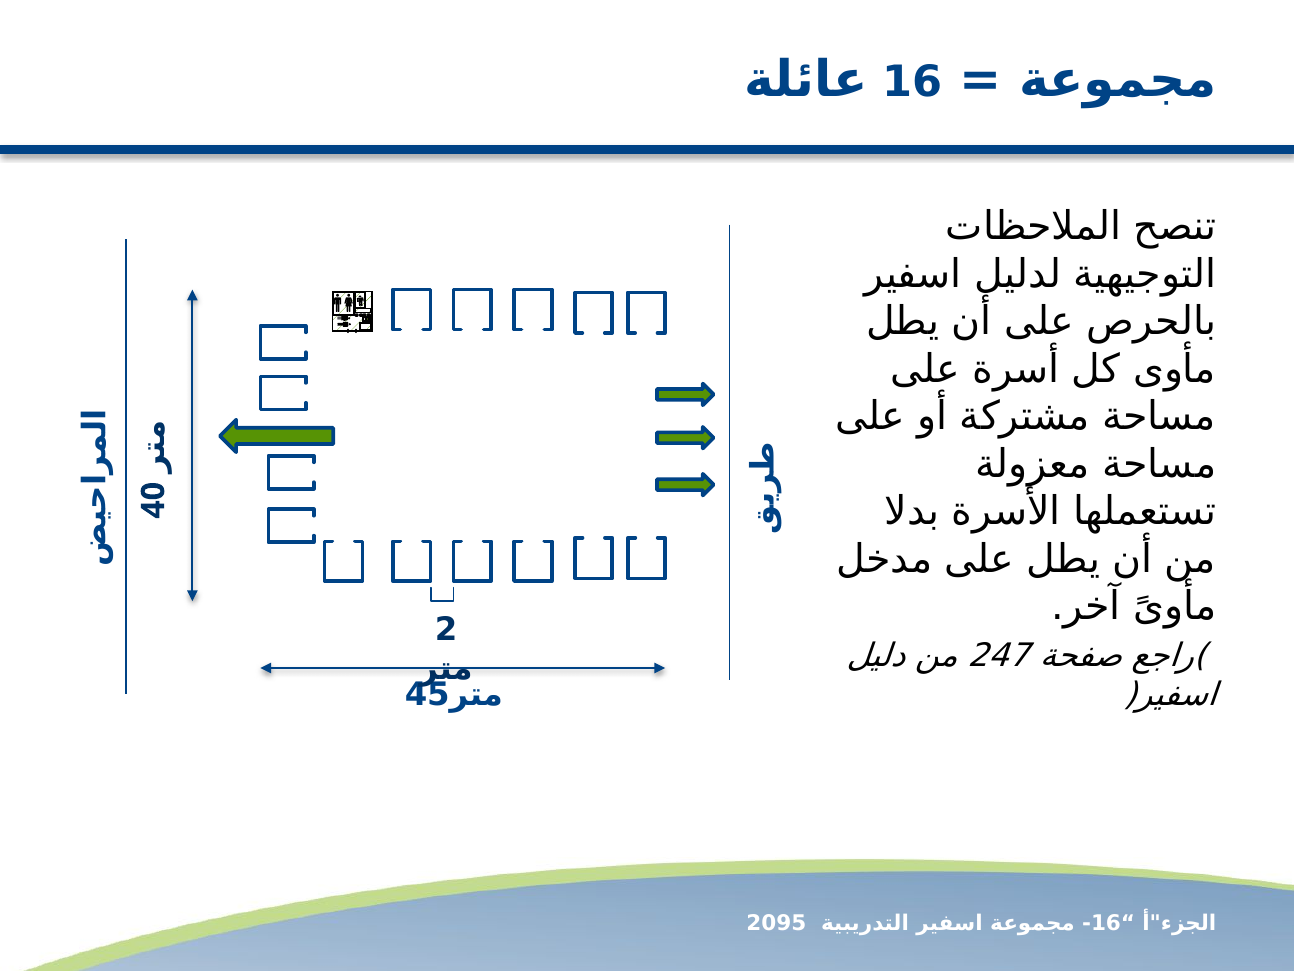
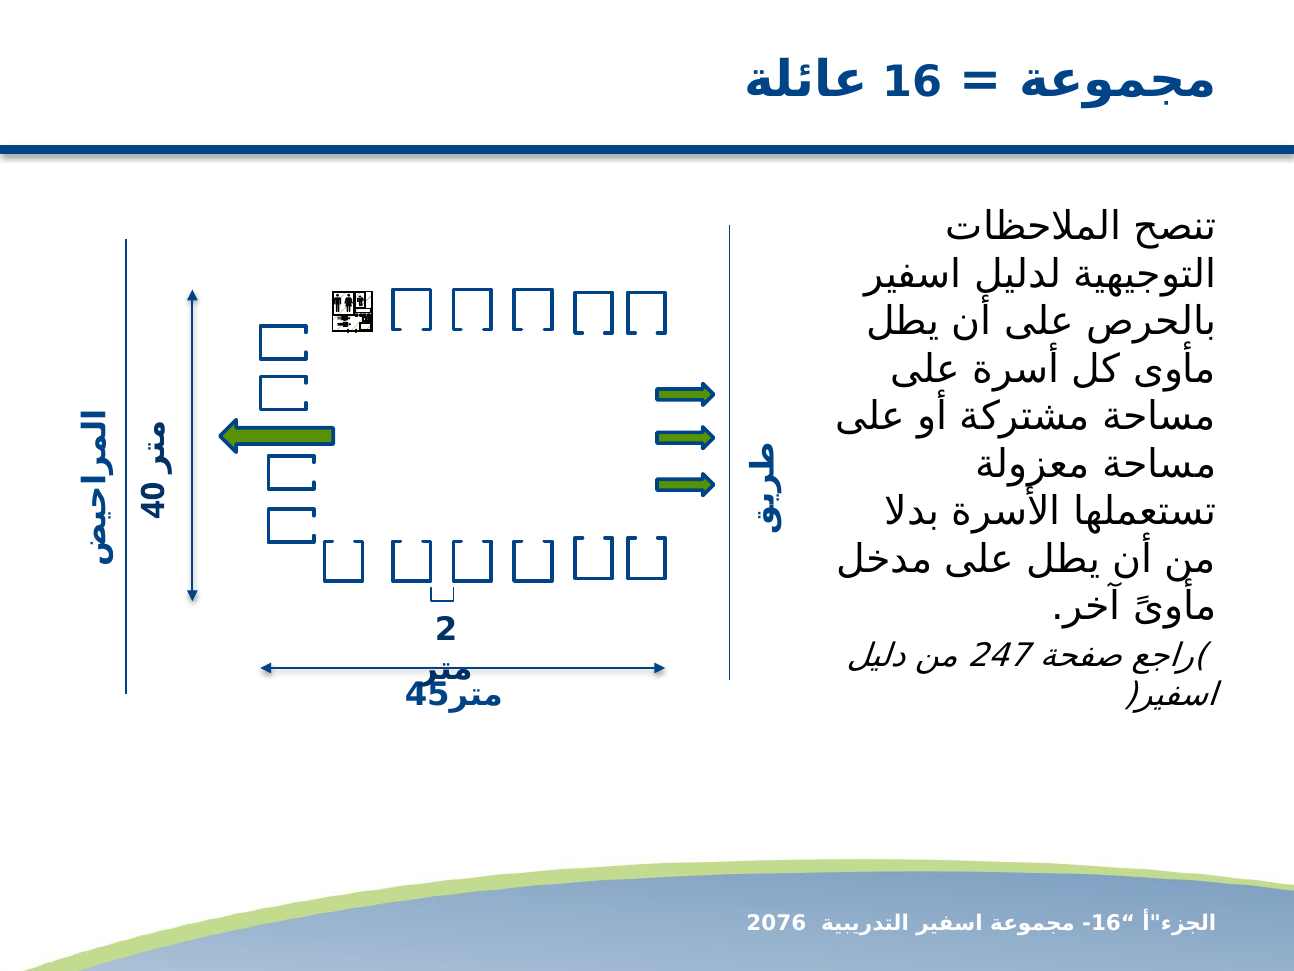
2095: 2095 -> 2076
